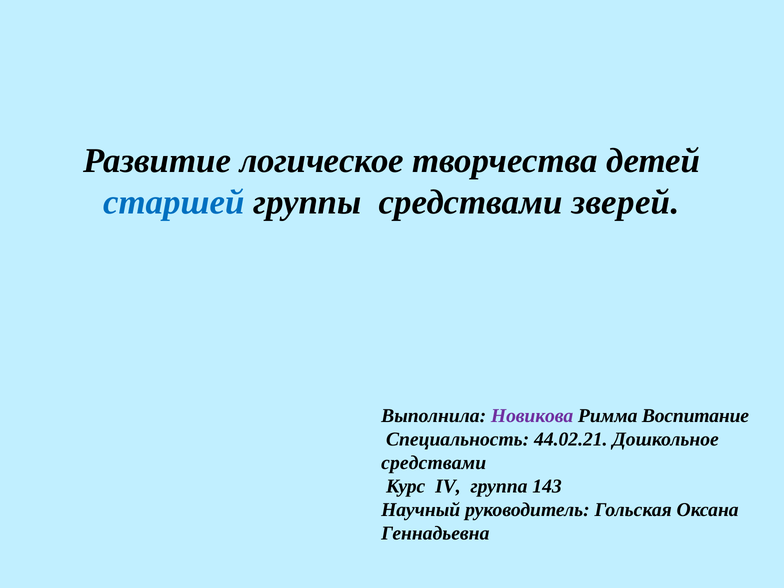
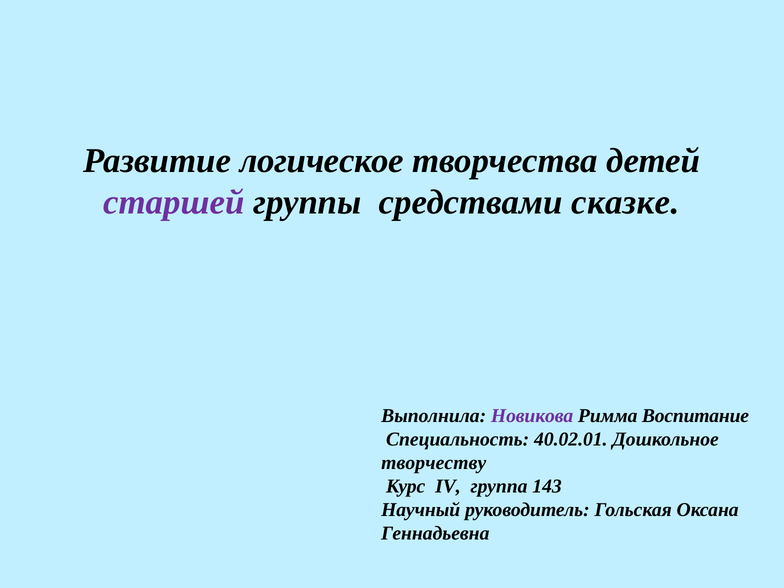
старшей colour: blue -> purple
зверей: зверей -> сказке
44.02.21: 44.02.21 -> 40.02.01
средствами at (434, 463): средствами -> творчеству
